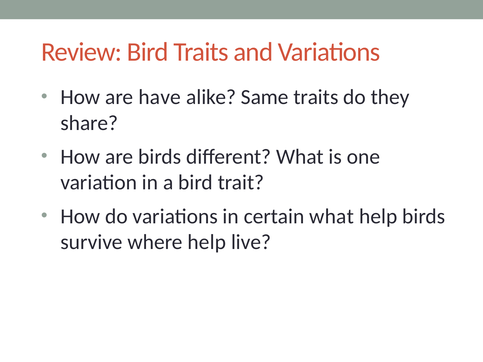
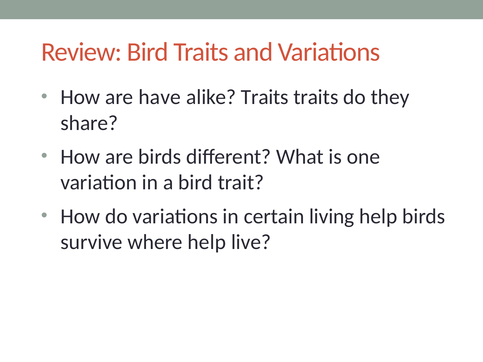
alike Same: Same -> Traits
certain what: what -> living
